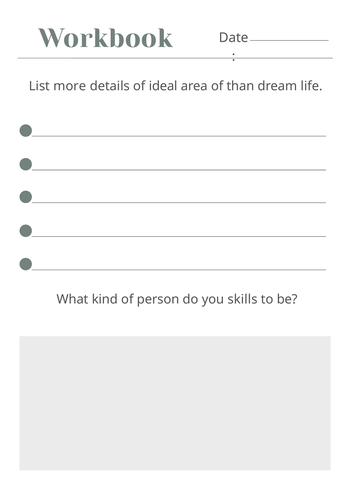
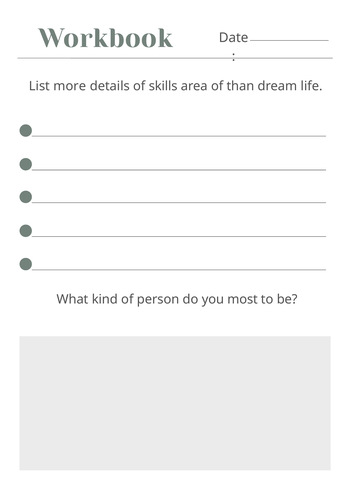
ideal: ideal -> skills
skills: skills -> most
